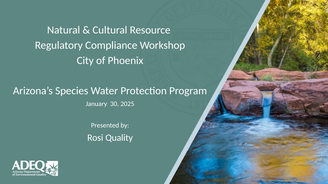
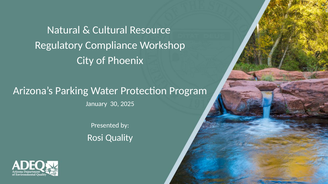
Species: Species -> Parking
